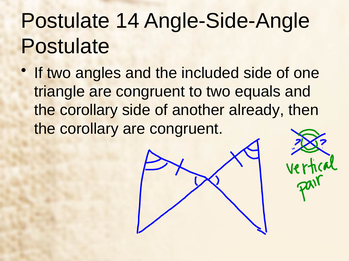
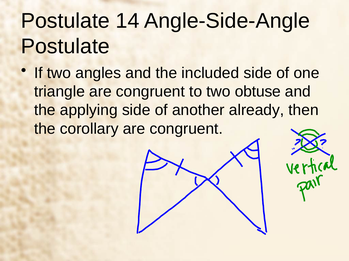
equals: equals -> obtuse
corollary at (89, 110): corollary -> applying
